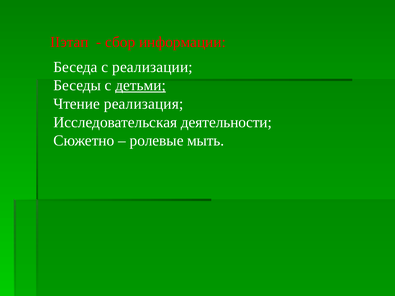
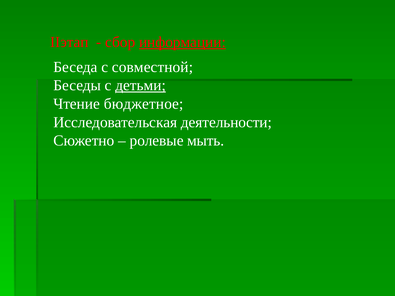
информации underline: none -> present
реализации: реализации -> совместной
реализация: реализация -> бюджетное
